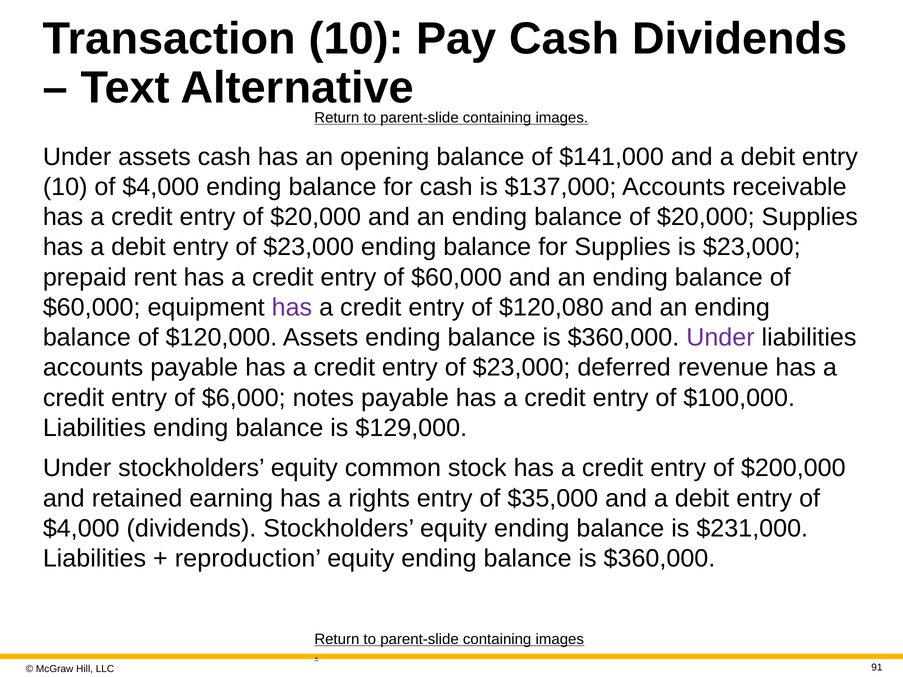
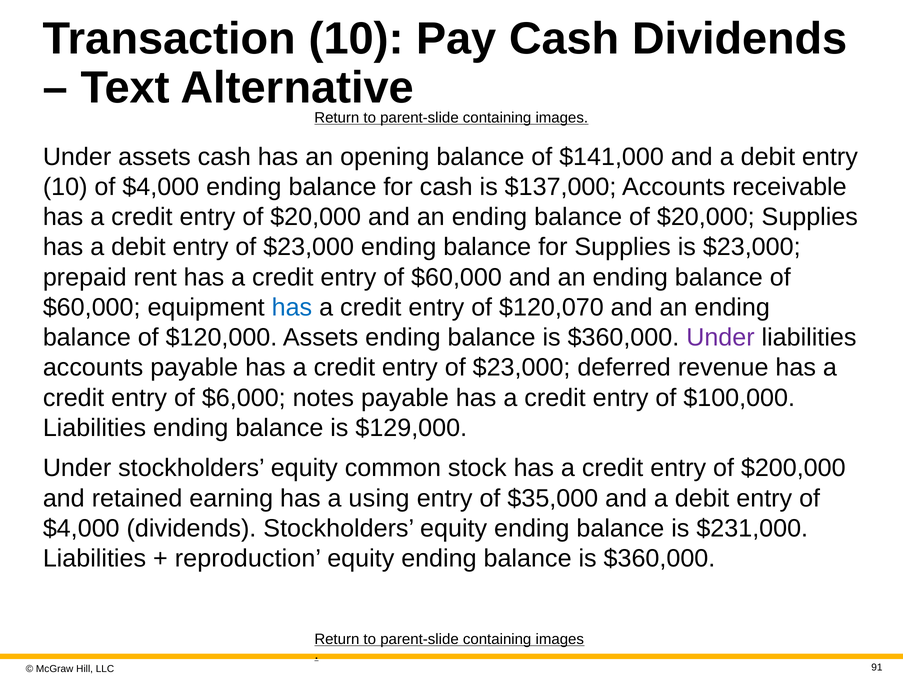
has at (292, 308) colour: purple -> blue
$120,080: $120,080 -> $120,070
rights: rights -> using
